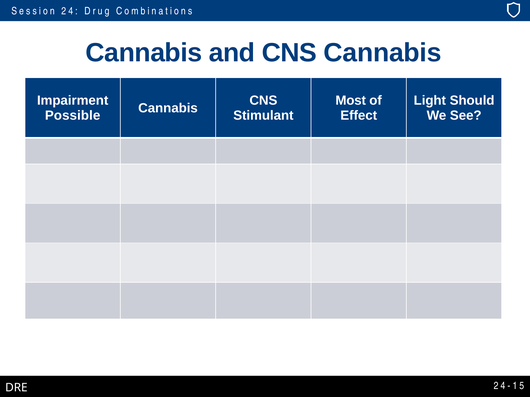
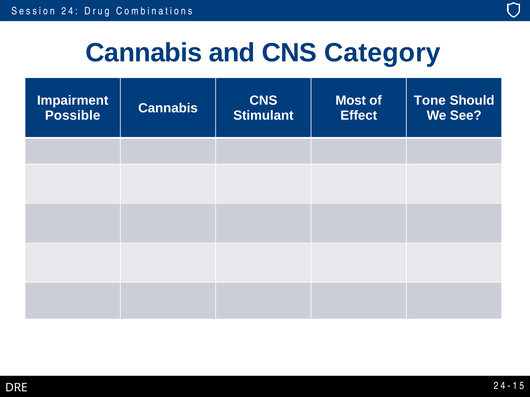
CNS Cannabis: Cannabis -> Category
Light at (430, 101): Light -> Tone
